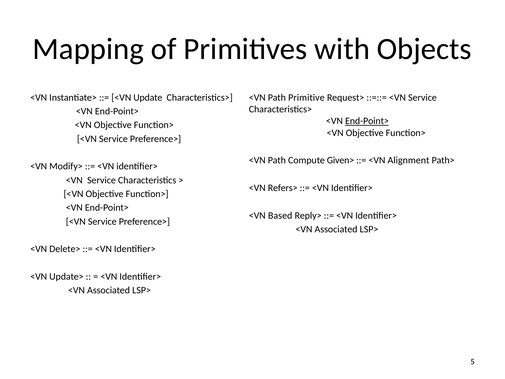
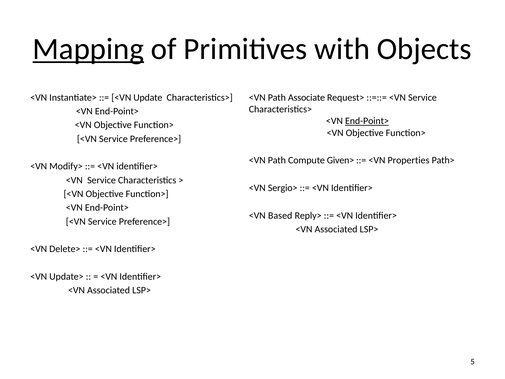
Mapping underline: none -> present
Primitive: Primitive -> Associate
Alignment: Alignment -> Properties
Refers>: Refers> -> Sergio>
